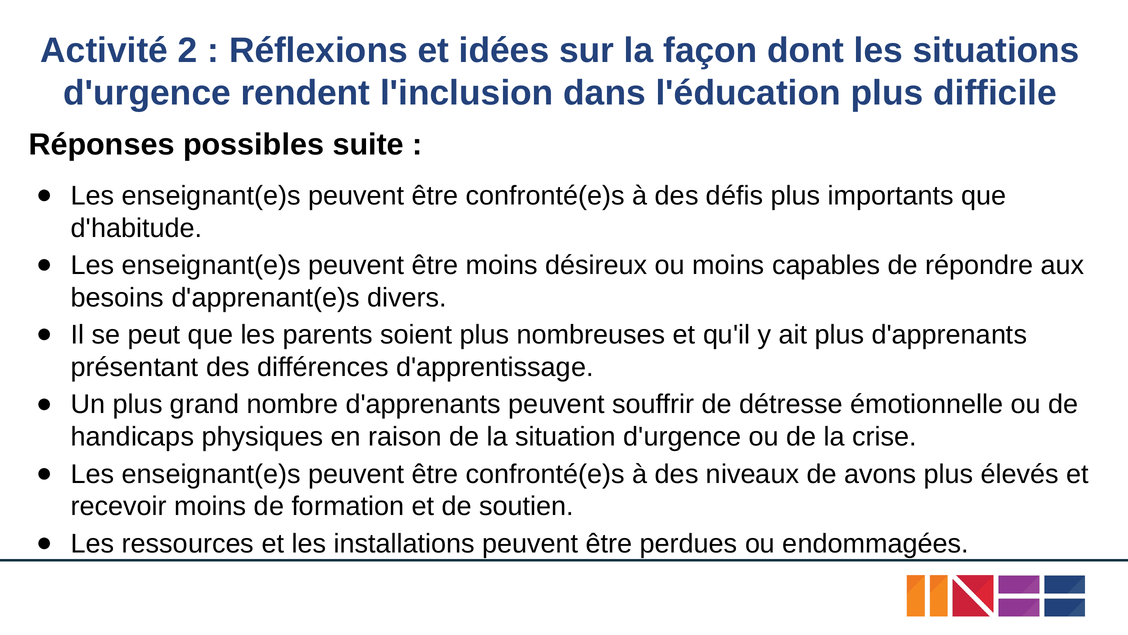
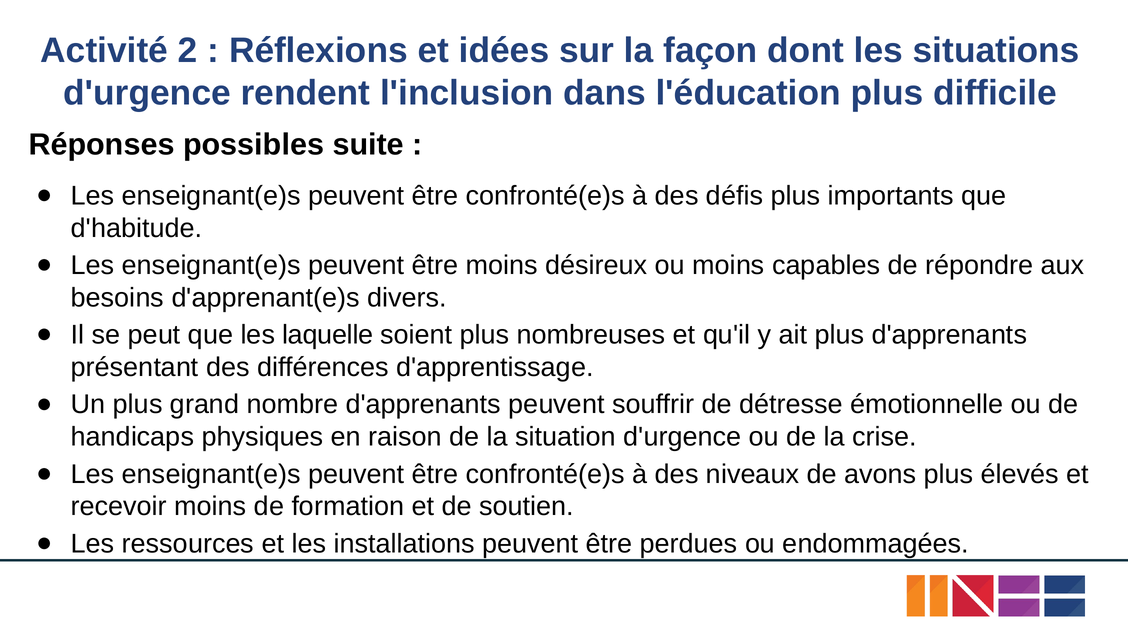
parents: parents -> laquelle
